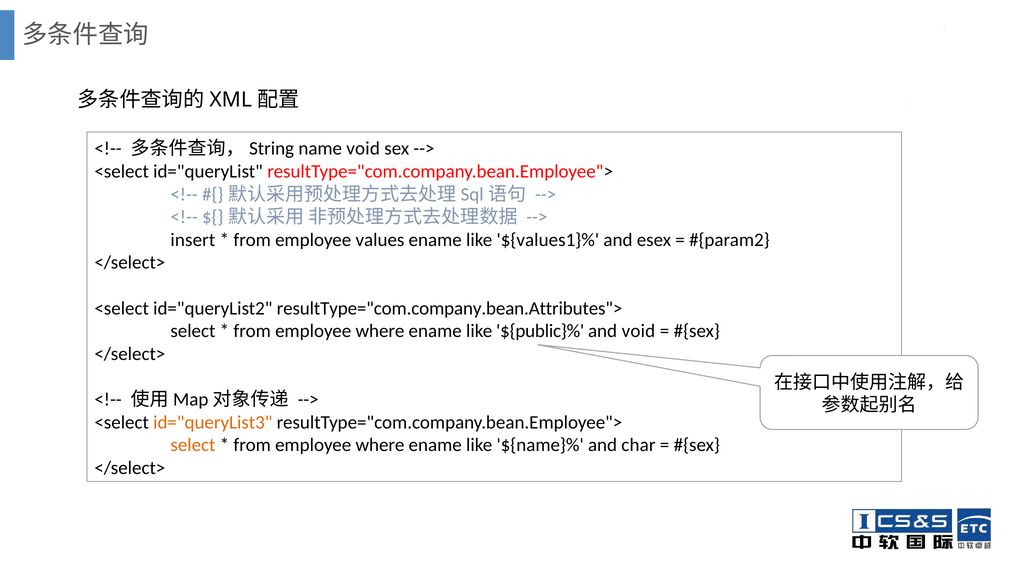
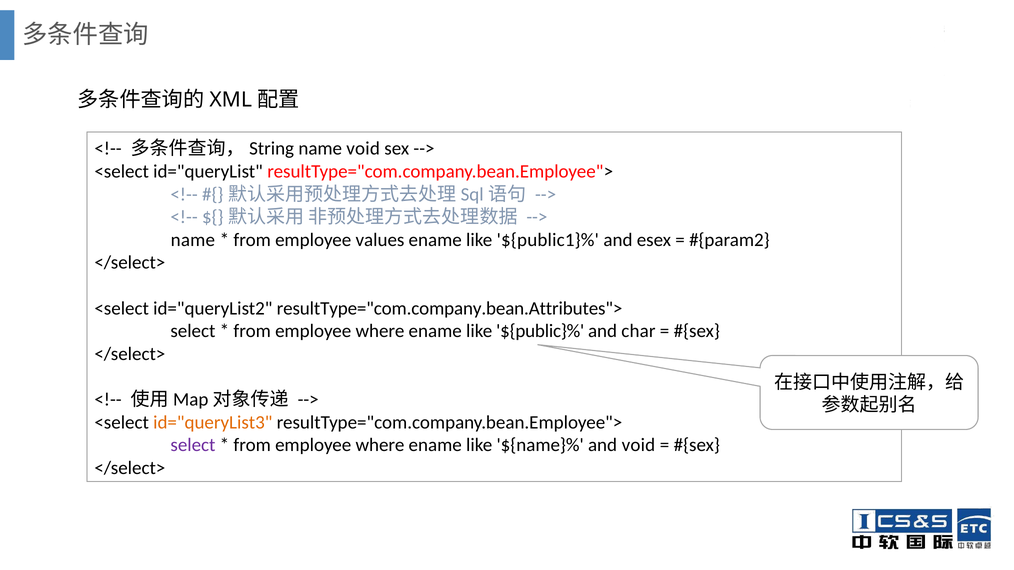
insert at (193, 240): insert -> name
${values1}%: ${values1}% -> ${public1}%
and void: void -> char
select at (193, 445) colour: orange -> purple
and char: char -> void
